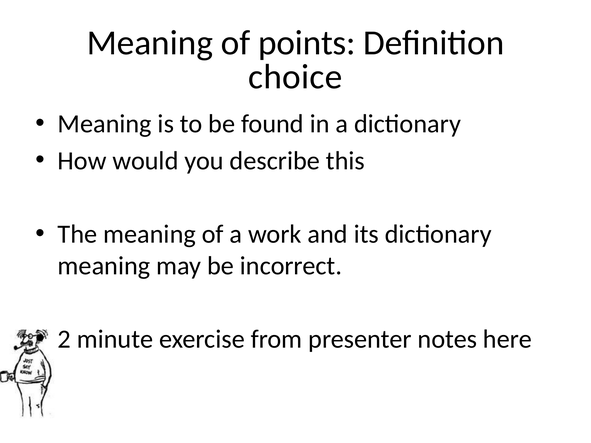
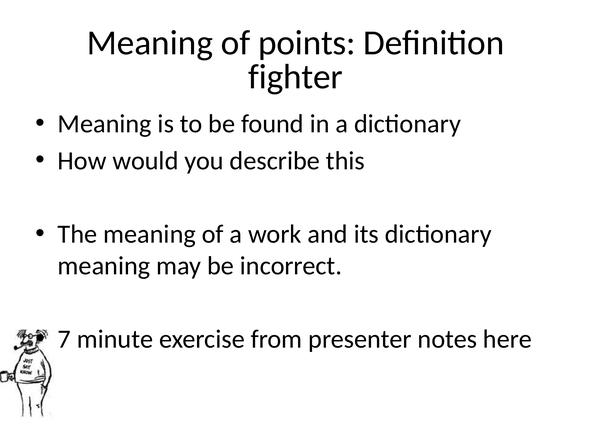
choice: choice -> fighter
2: 2 -> 7
